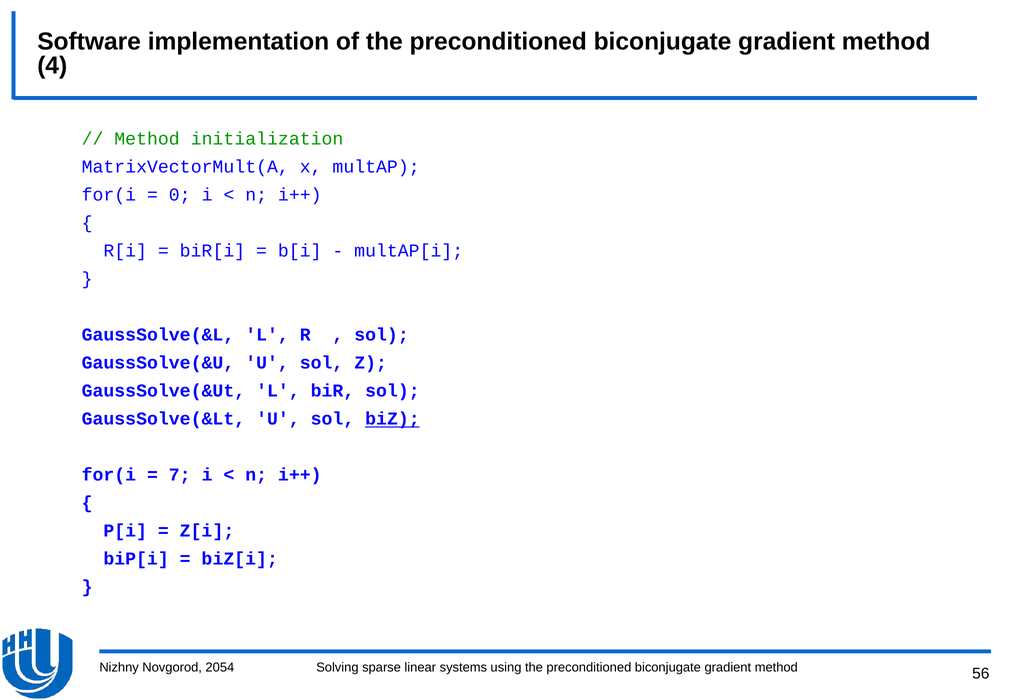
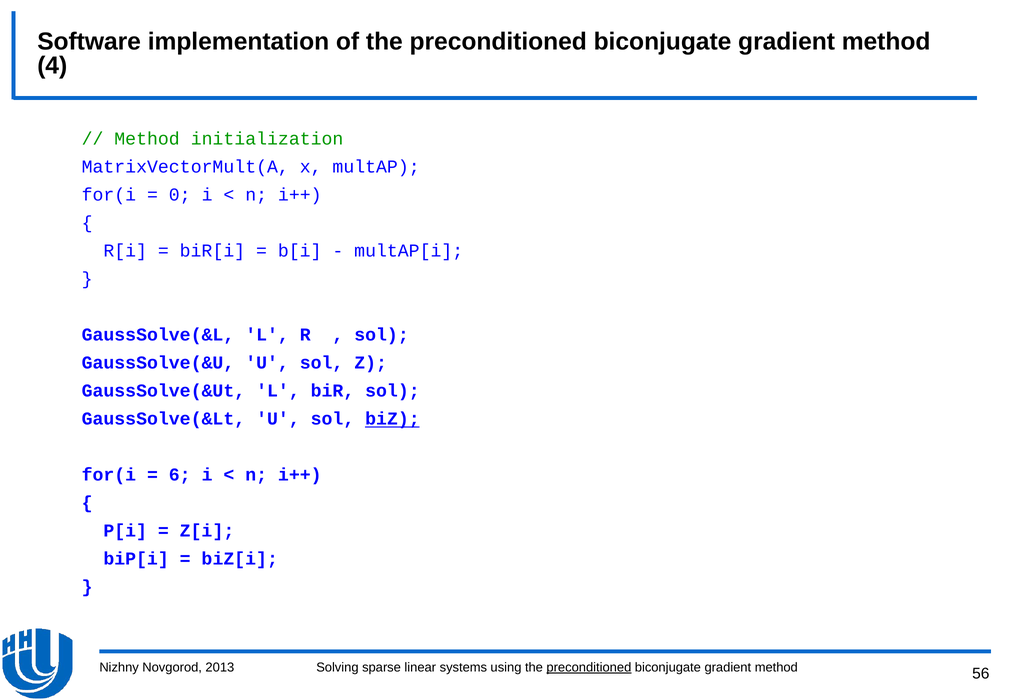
7: 7 -> 6
2054: 2054 -> 2013
preconditioned at (589, 667) underline: none -> present
